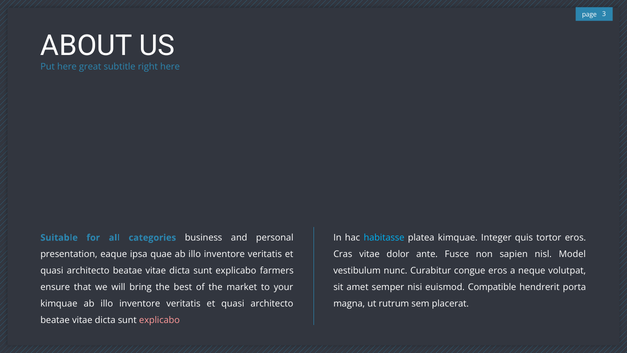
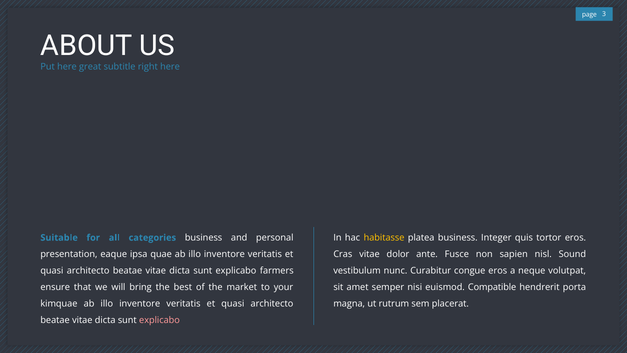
habitasse colour: light blue -> yellow
platea kimquae: kimquae -> business
Model: Model -> Sound
